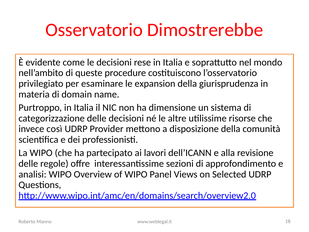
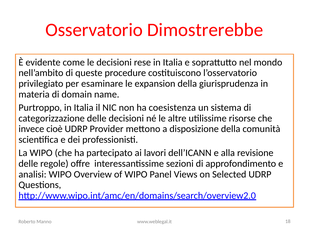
dimensione: dimensione -> coesistenza
così: così -> cioè
